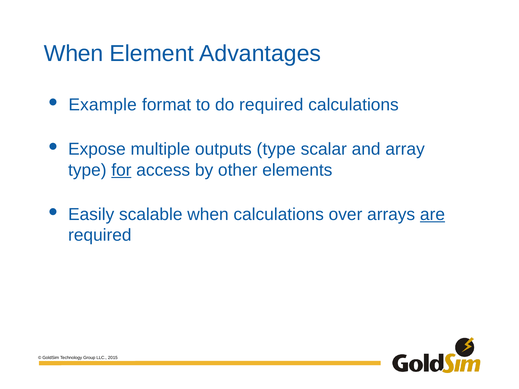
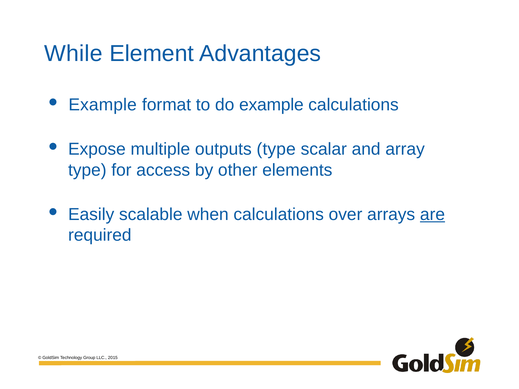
When at (74, 53): When -> While
do required: required -> example
for underline: present -> none
